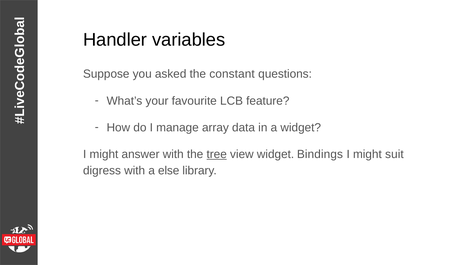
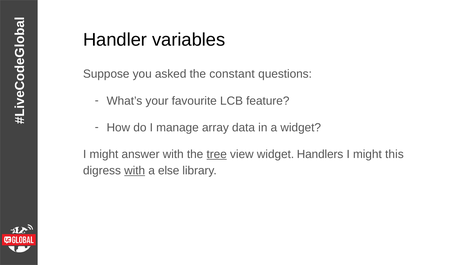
Bindings: Bindings -> Handlers
suit: suit -> this
with at (135, 170) underline: none -> present
